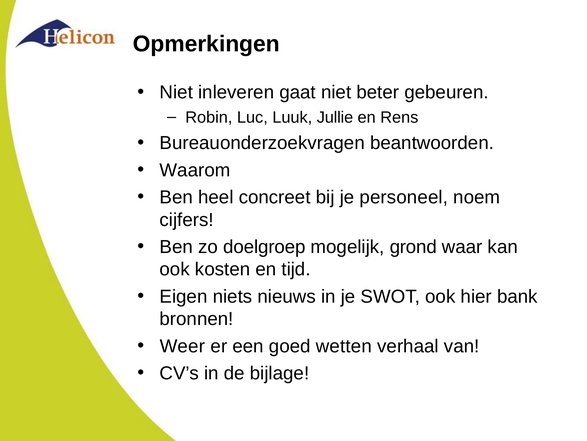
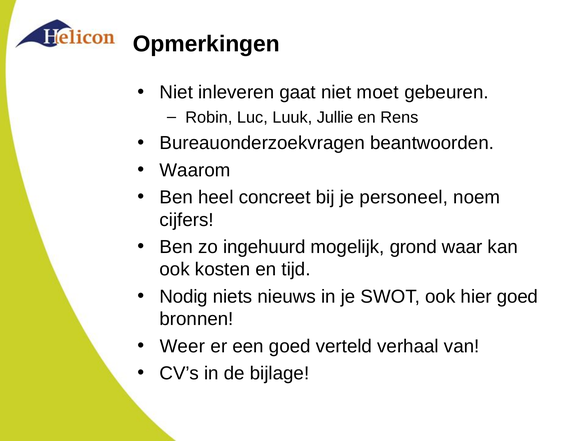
beter: beter -> moet
doelgroep: doelgroep -> ingehuurd
Eigen: Eigen -> Nodig
hier bank: bank -> goed
wetten: wetten -> verteld
